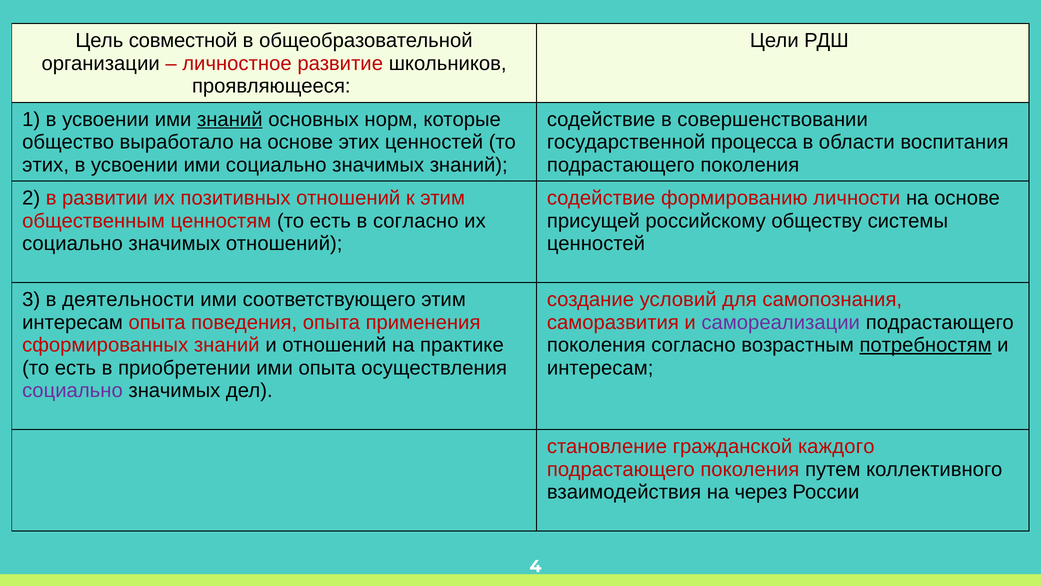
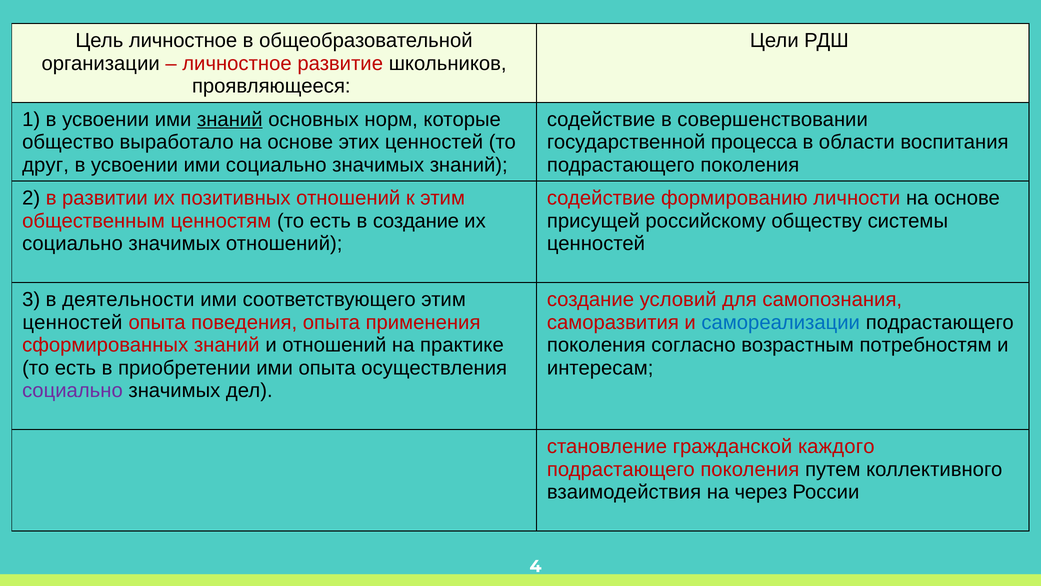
Цель совместной: совместной -> личностное
этих at (46, 165): этих -> друг
в согласно: согласно -> создание
интересам at (73, 322): интересам -> ценностей
самореализации colour: purple -> blue
потребностям underline: present -> none
